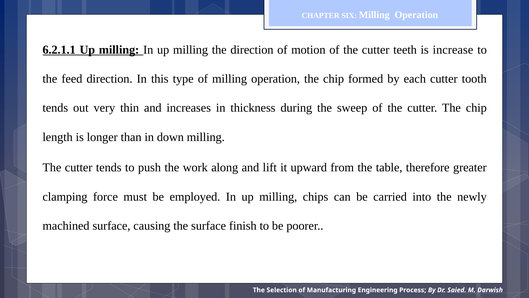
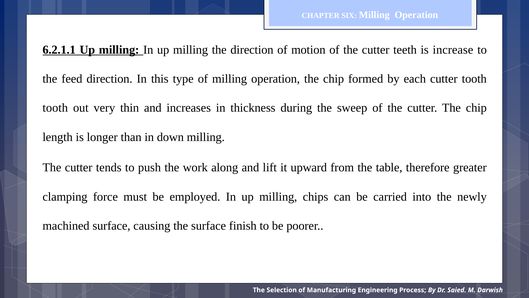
tends at (55, 108): tends -> tooth
